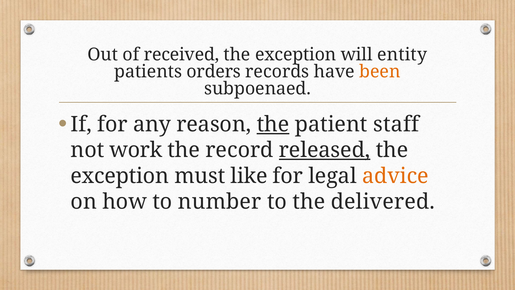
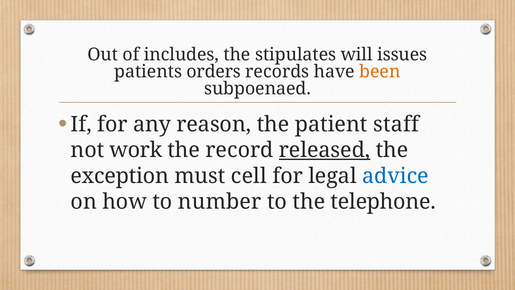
received: received -> includes
exception at (296, 55): exception -> stipulates
entity: entity -> issues
the at (273, 124) underline: present -> none
like: like -> cell
advice colour: orange -> blue
delivered: delivered -> telephone
